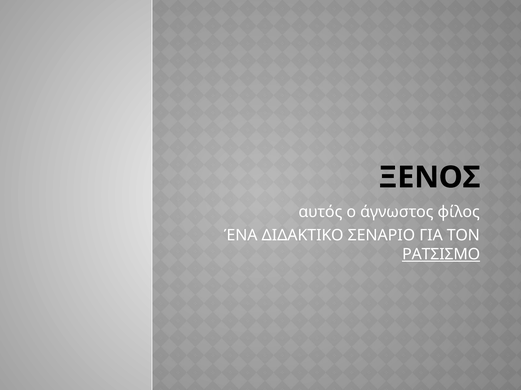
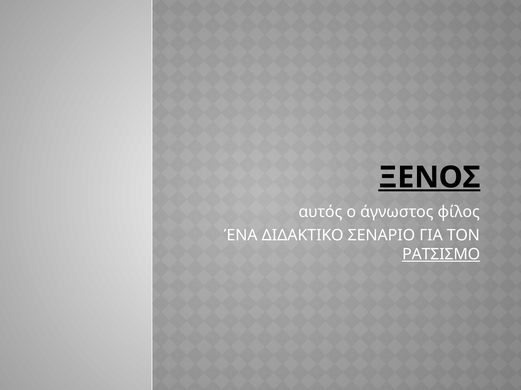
ΞΕΝΟΣ underline: none -> present
